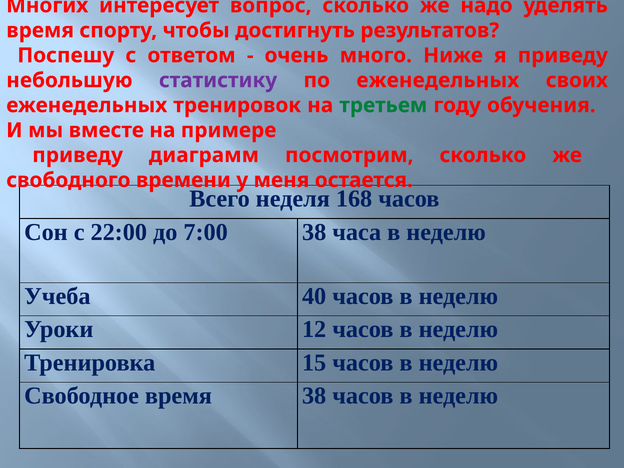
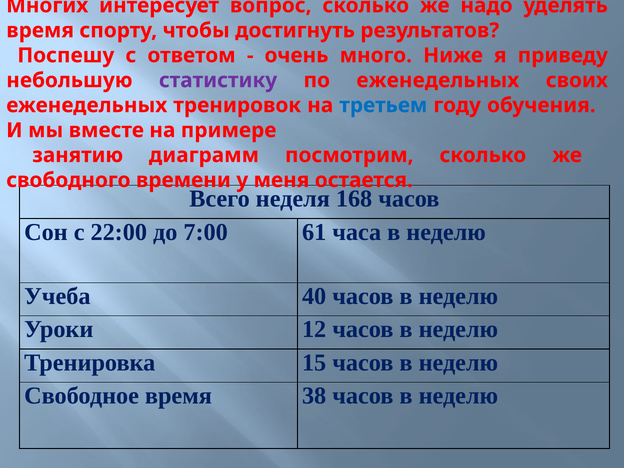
третьем colour: green -> blue
приведу at (78, 155): приведу -> занятию
7:00 38: 38 -> 61
